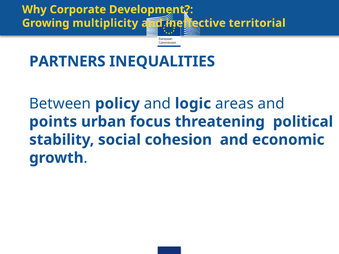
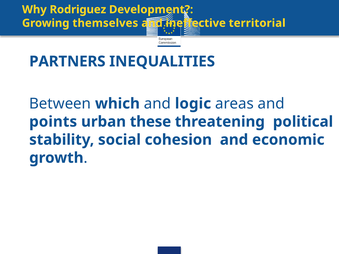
Corporate: Corporate -> Rodriguez
multiplicity: multiplicity -> themselves
policy: policy -> which
focus: focus -> these
